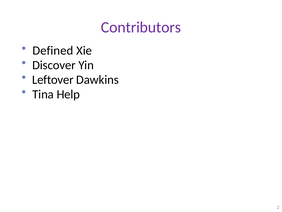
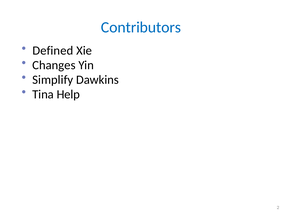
Contributors colour: purple -> blue
Discover: Discover -> Changes
Leftover: Leftover -> Simplify
